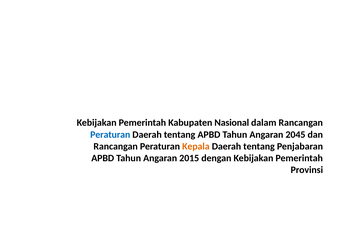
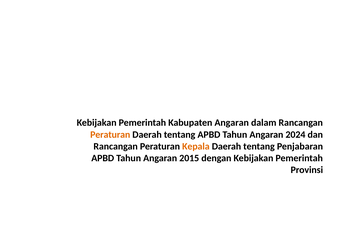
Kabupaten Nasional: Nasional -> Angaran
Peraturan at (110, 134) colour: blue -> orange
2045: 2045 -> 2024
